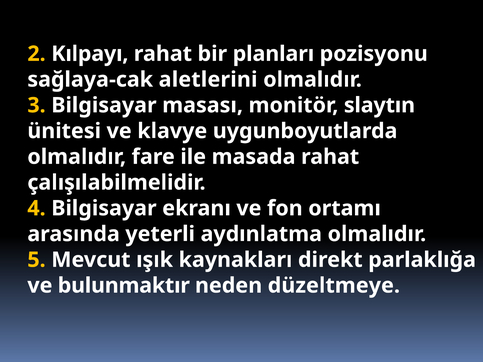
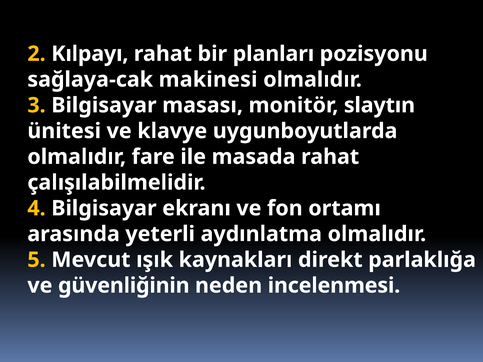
aletlerini: aletlerini -> makinesi
bulunmaktır: bulunmaktır -> güvenliğinin
düzeltmeye: düzeltmeye -> incelenmesi
